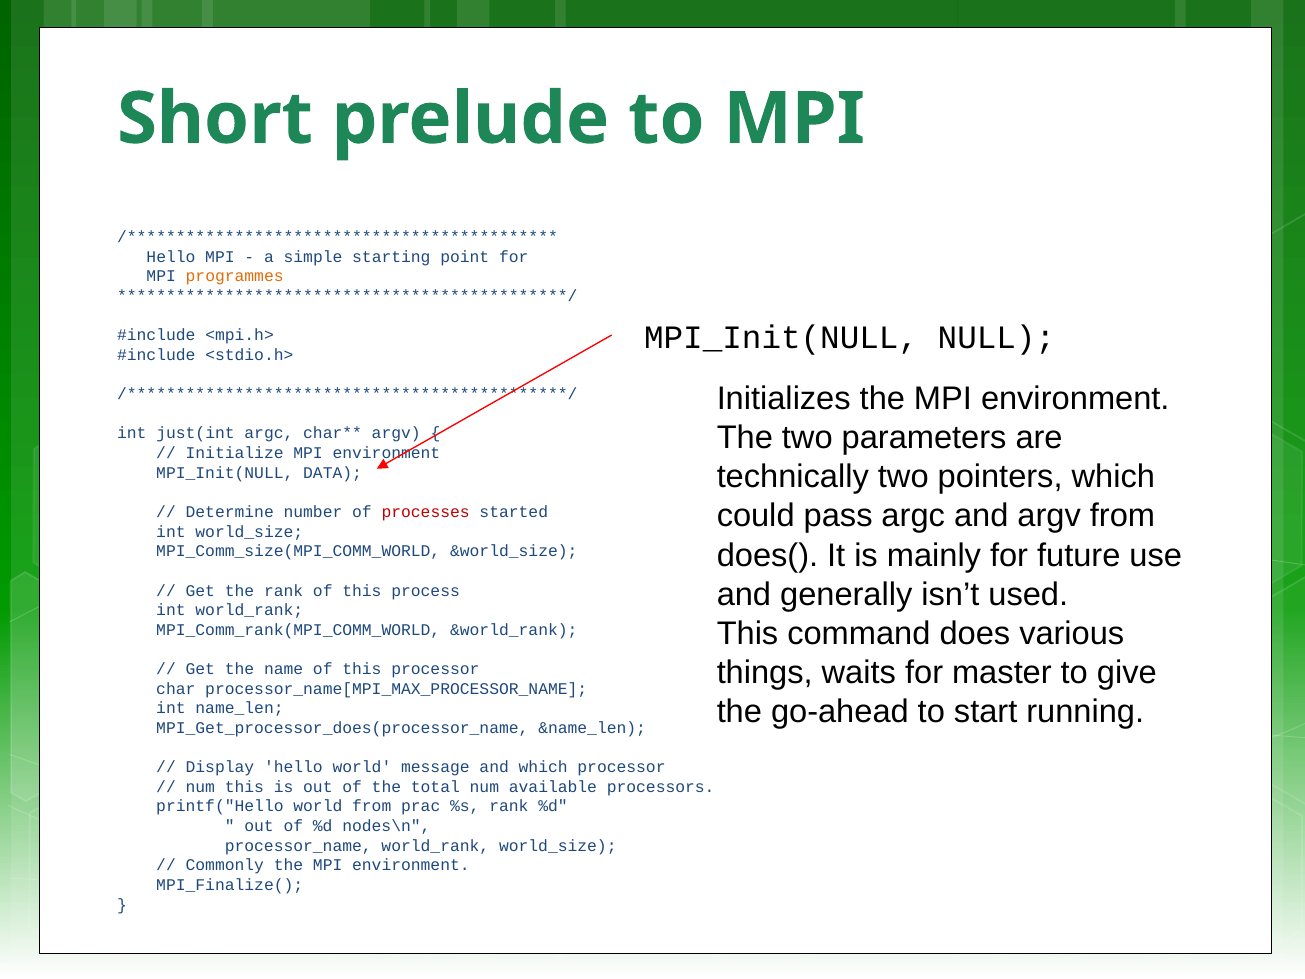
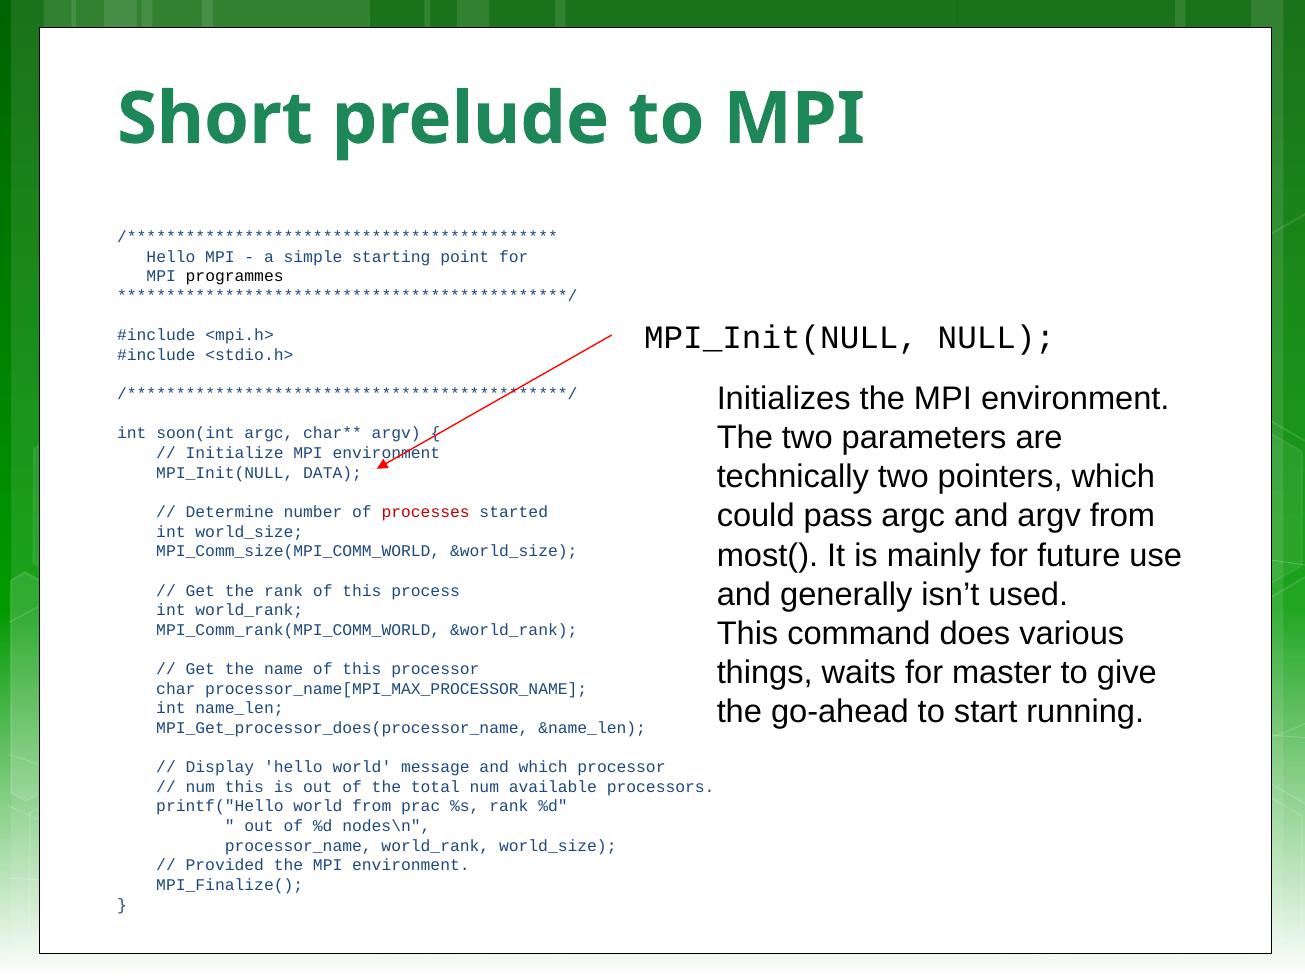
programmes colour: orange -> black
just(int: just(int -> soon(int
does(: does( -> most(
Commonly: Commonly -> Provided
